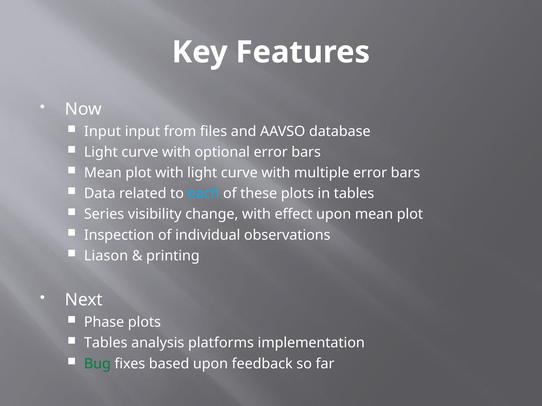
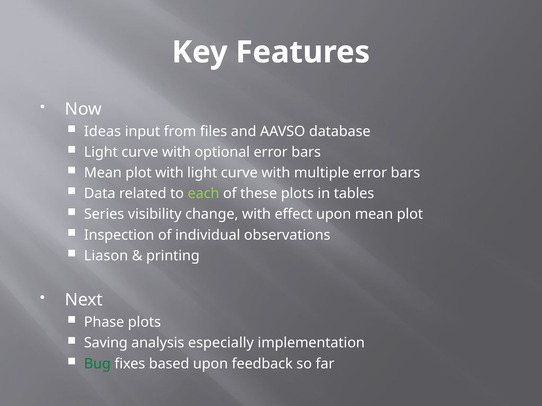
Input at (102, 131): Input -> Ideas
each colour: light blue -> light green
Tables at (106, 343): Tables -> Saving
platforms: platforms -> especially
